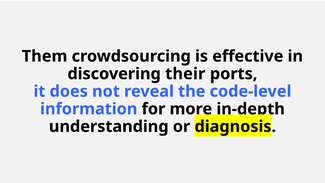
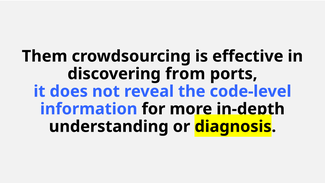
their: their -> from
